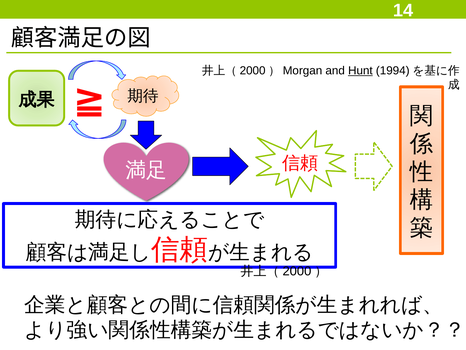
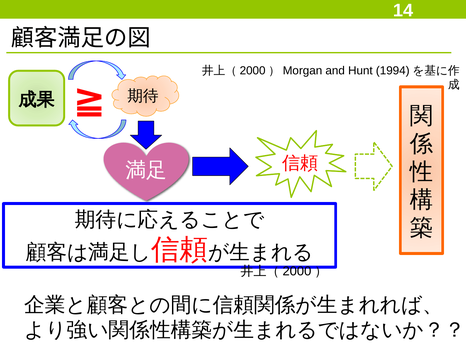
Hunt underline: present -> none
